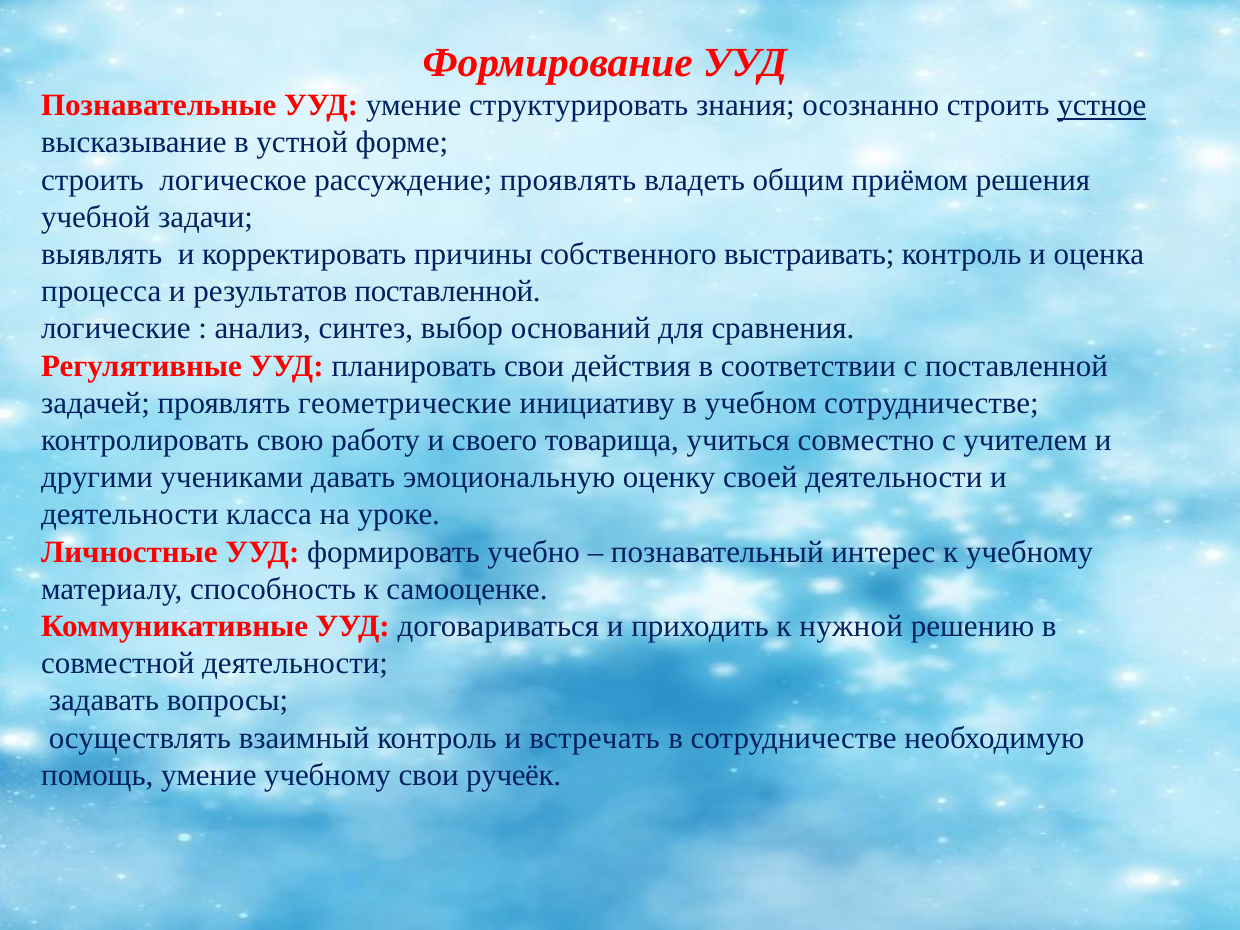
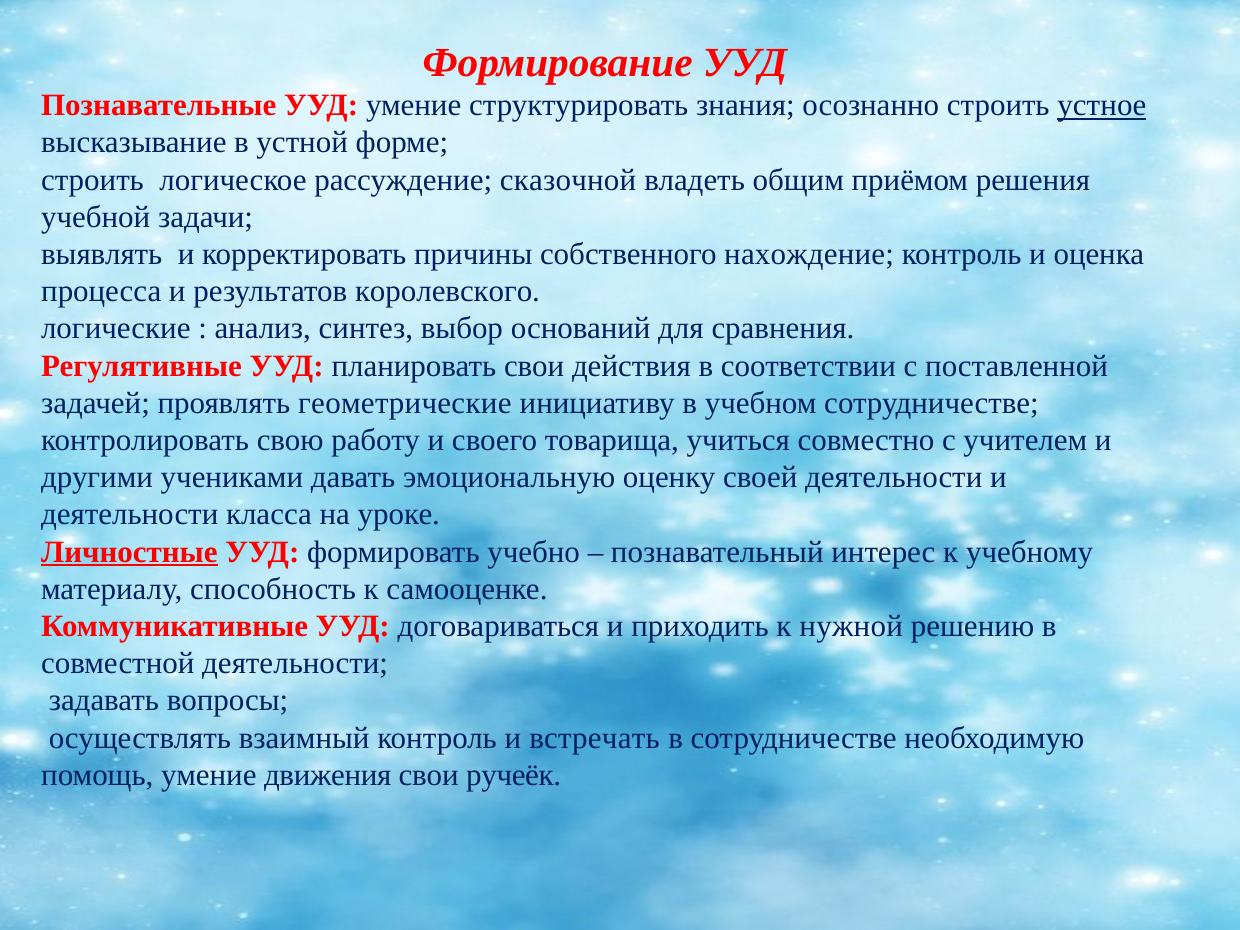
рассуждение проявлять: проявлять -> сказочной
выстраивать: выстраивать -> нахождение
результатов поставленной: поставленной -> королевского
Личностные underline: none -> present
умение учебному: учебному -> движения
